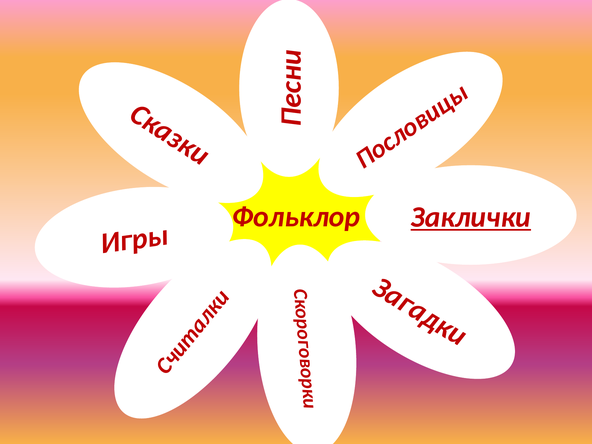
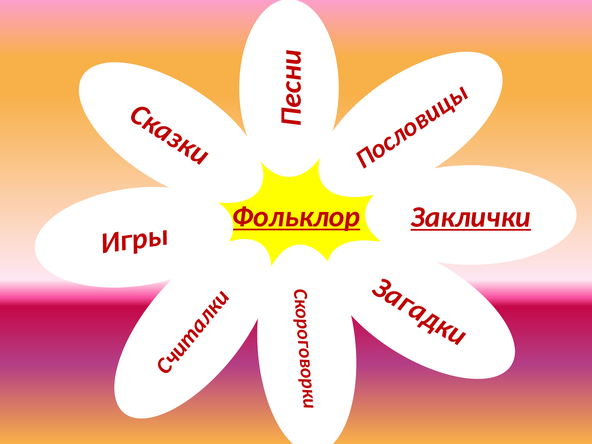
Фольклор underline: none -> present
